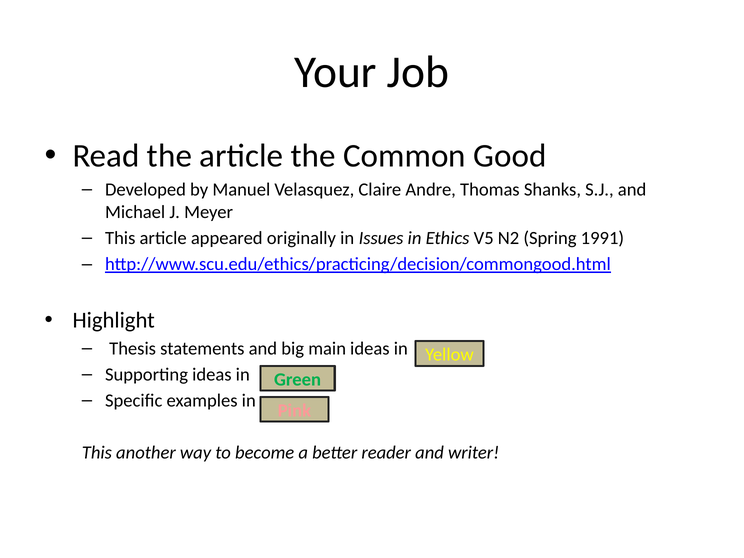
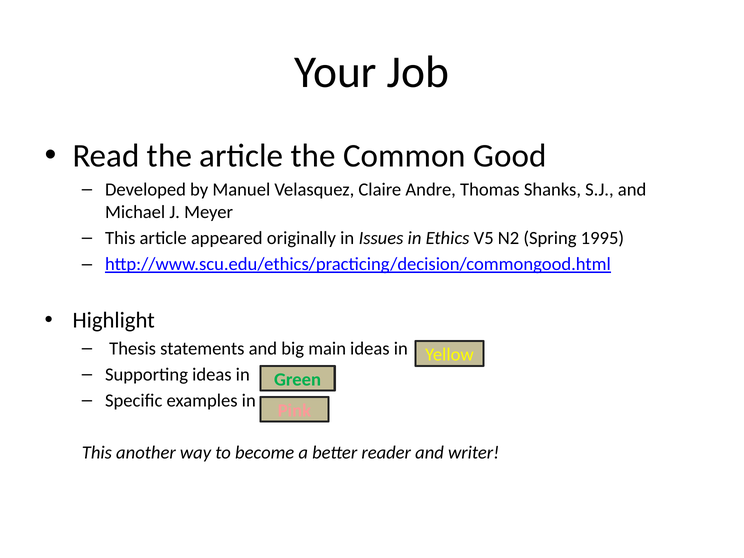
1991: 1991 -> 1995
